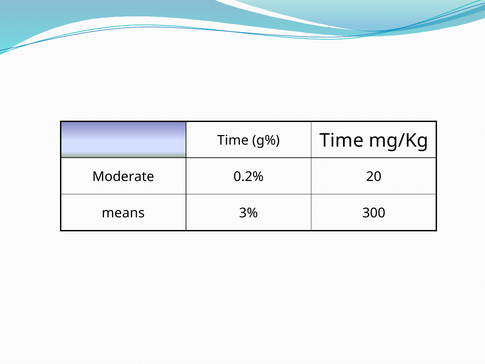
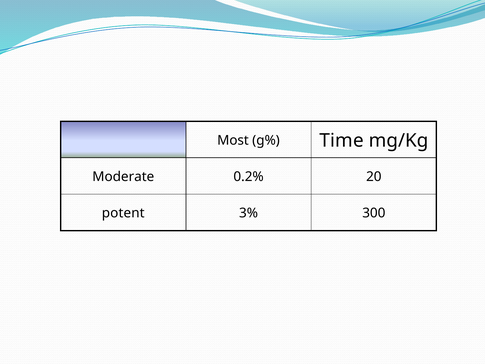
Time at (233, 140): Time -> Most
means: means -> potent
